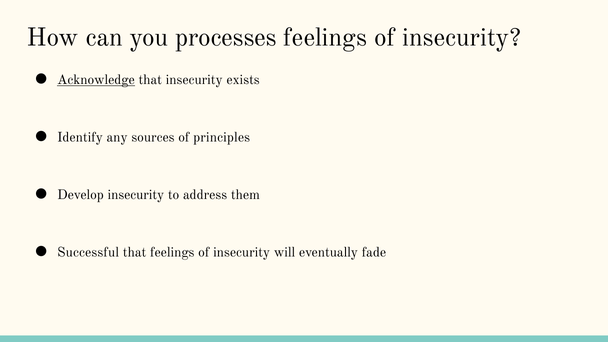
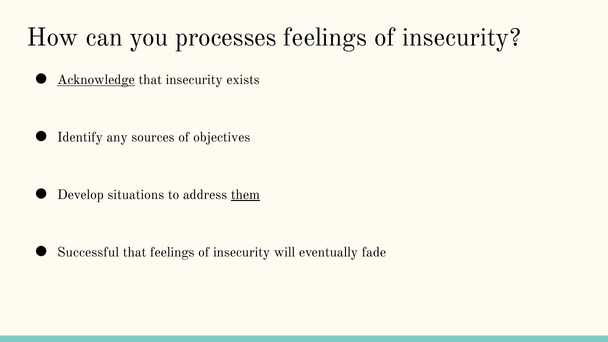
principles: principles -> objectives
Develop insecurity: insecurity -> situations
them underline: none -> present
